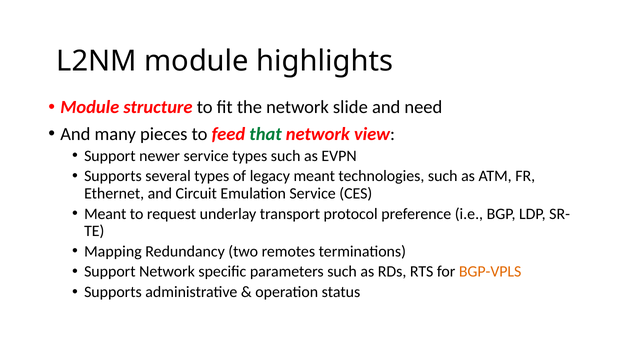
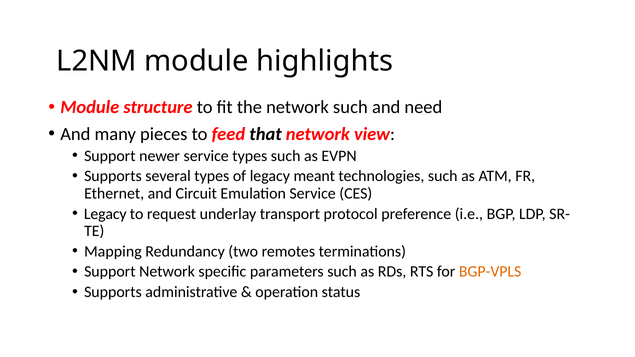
network slide: slide -> such
that colour: green -> black
Meant at (105, 214): Meant -> Legacy
